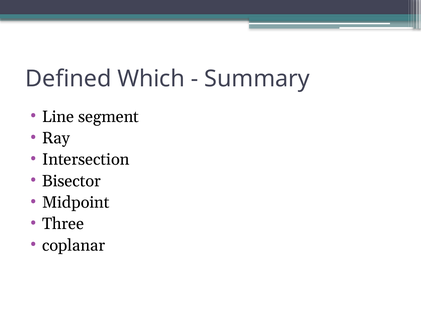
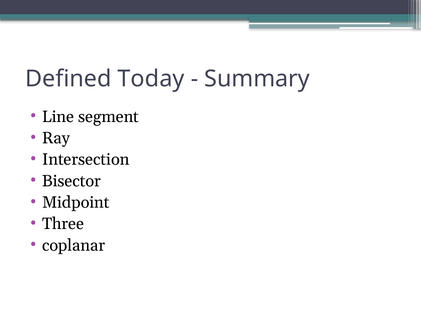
Which: Which -> Today
